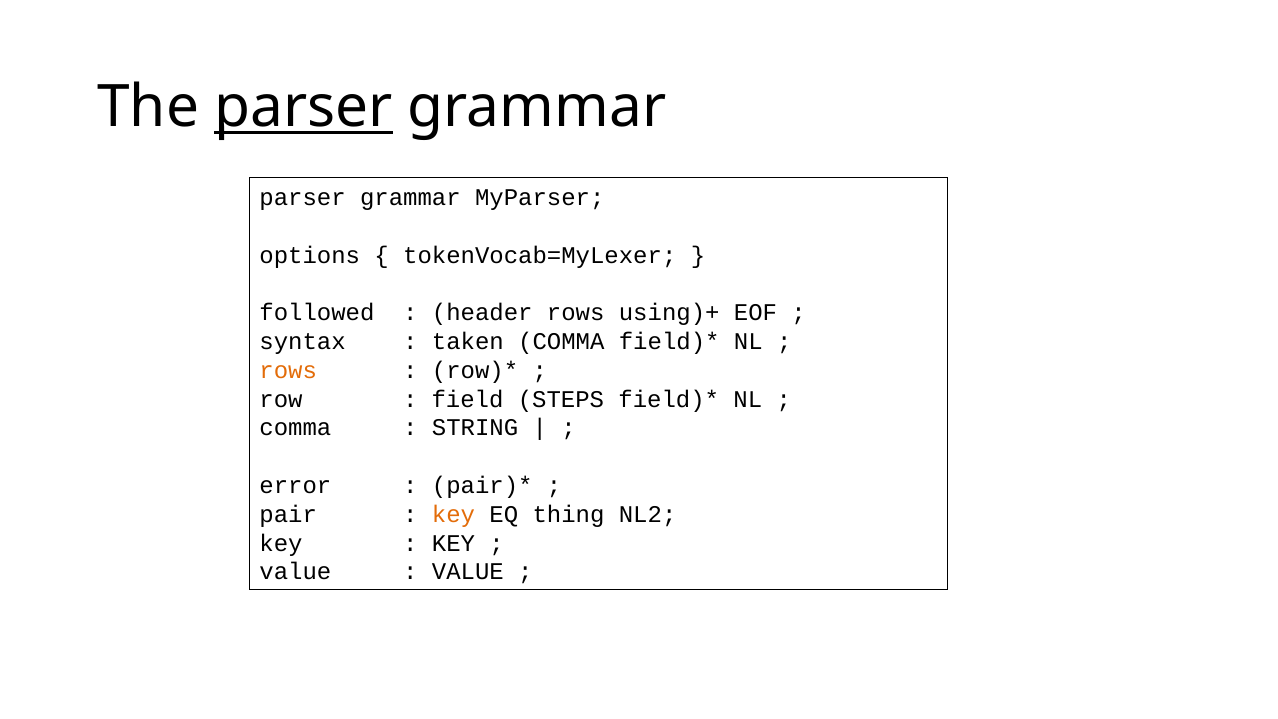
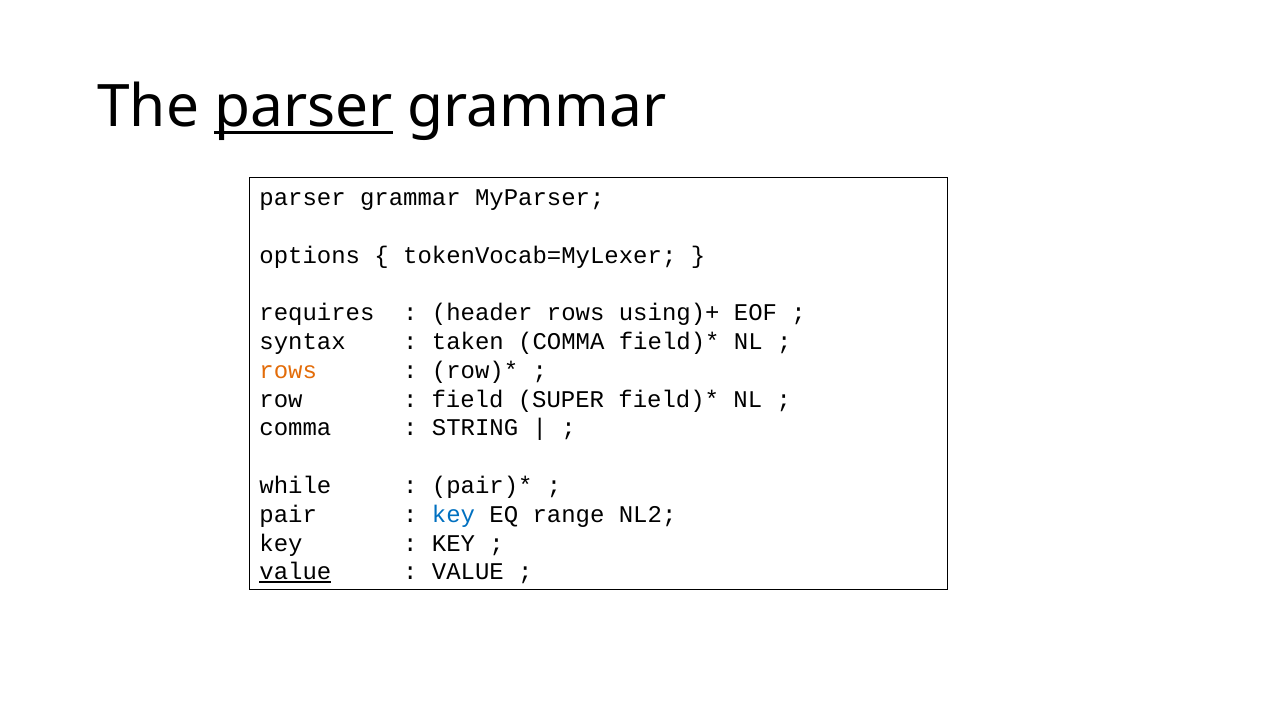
followed: followed -> requires
STEPS: STEPS -> SUPER
error: error -> while
key at (454, 514) colour: orange -> blue
thing: thing -> range
value at (295, 572) underline: none -> present
